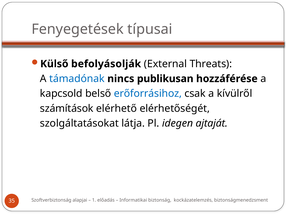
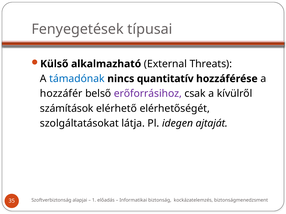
befolyásolják: befolyásolják -> alkalmazható
publikusan: publikusan -> quantitatív
kapcsold: kapcsold -> hozzáfér
erőforrásihoz colour: blue -> purple
